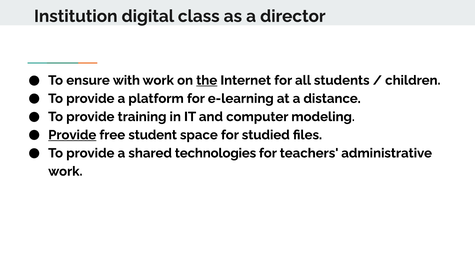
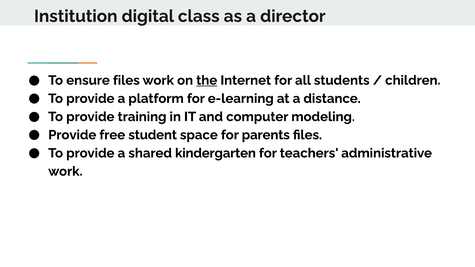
ensure with: with -> files
Provide at (72, 135) underline: present -> none
studied: studied -> parents
technologies: technologies -> kindergarten
